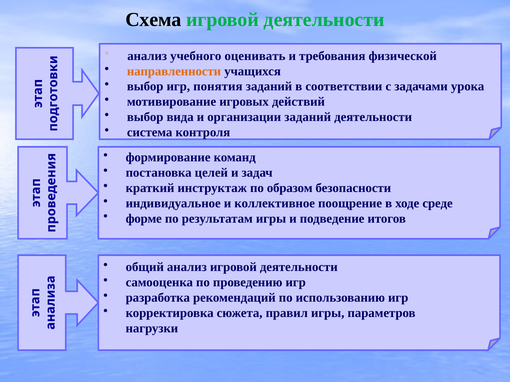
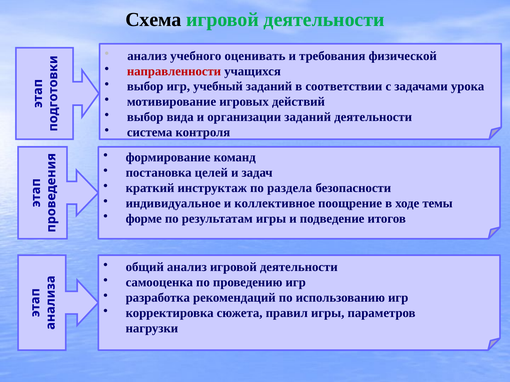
направленности colour: orange -> red
понятия: понятия -> учебный
образом: образом -> раздела
среде: среде -> темы
